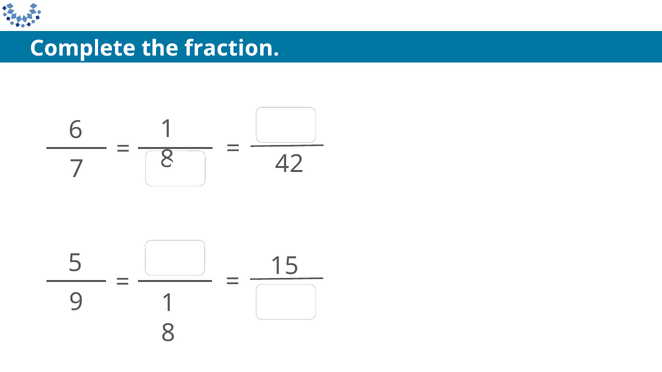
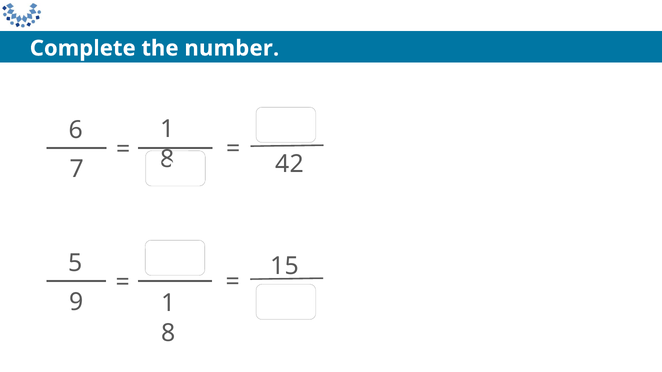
fraction: fraction -> number
